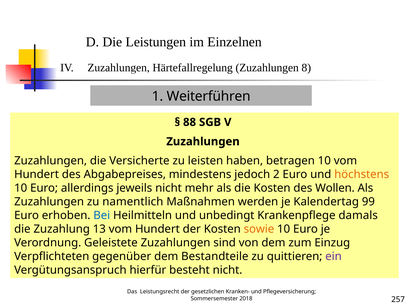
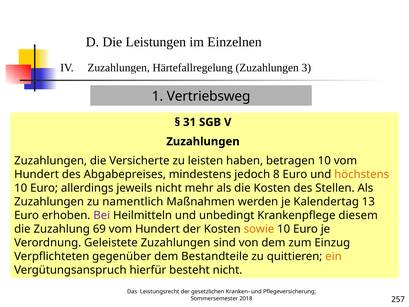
8: 8 -> 3
Weiterführen: Weiterführen -> Vertriebsweg
88: 88 -> 31
2: 2 -> 8
Wollen: Wollen -> Stellen
99: 99 -> 13
Bei colour: blue -> purple
damals: damals -> diesem
13: 13 -> 69
ein colour: purple -> orange
